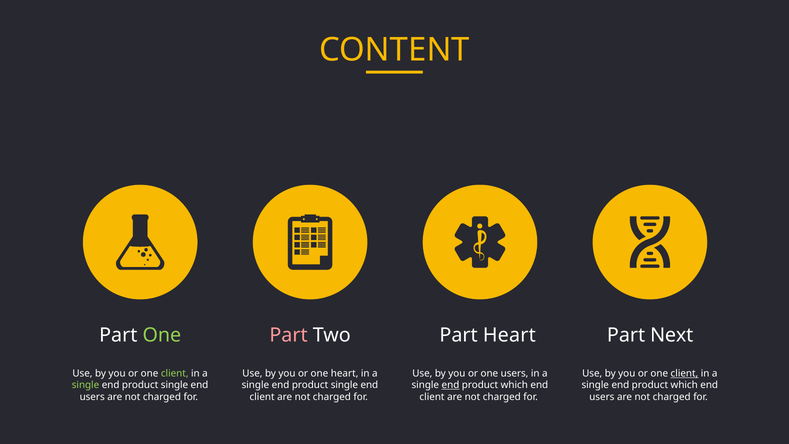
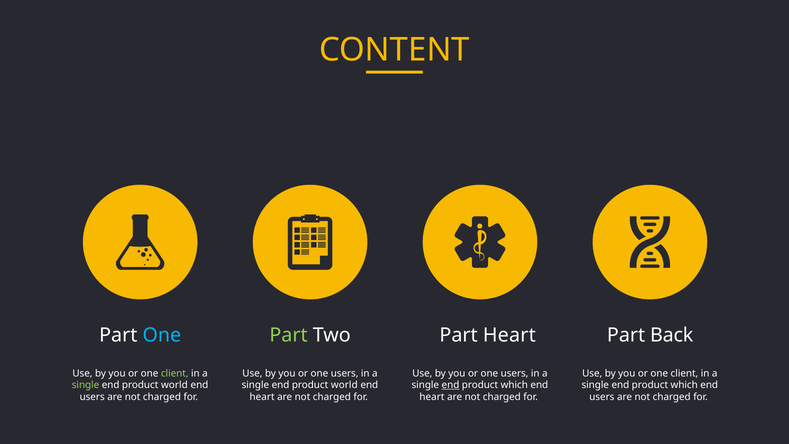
One at (162, 335) colour: light green -> light blue
Part at (289, 335) colour: pink -> light green
Next: Next -> Back
heart at (345, 373): heart -> users
client at (684, 373) underline: present -> none
single at (174, 385): single -> world
single at (344, 385): single -> world
client at (262, 397): client -> heart
client at (432, 397): client -> heart
